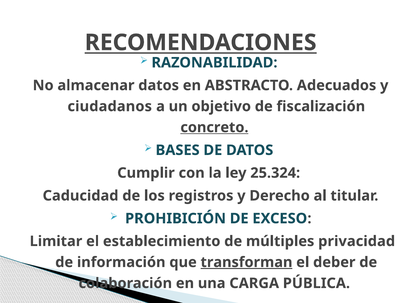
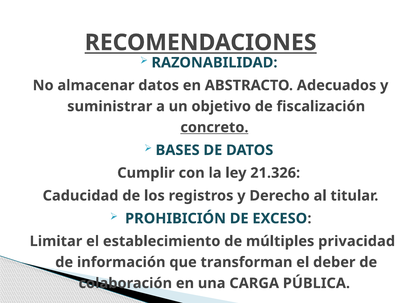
ciudadanos: ciudadanos -> suministrar
25.324: 25.324 -> 21.326
transforman underline: present -> none
